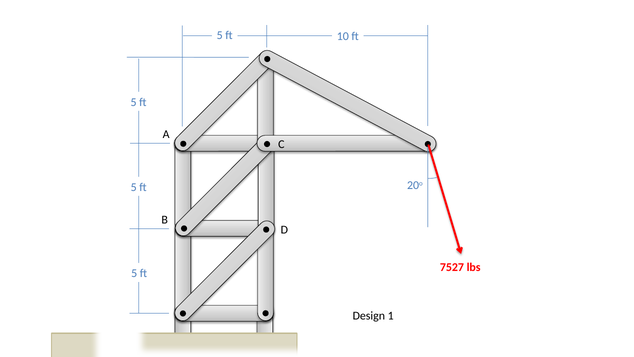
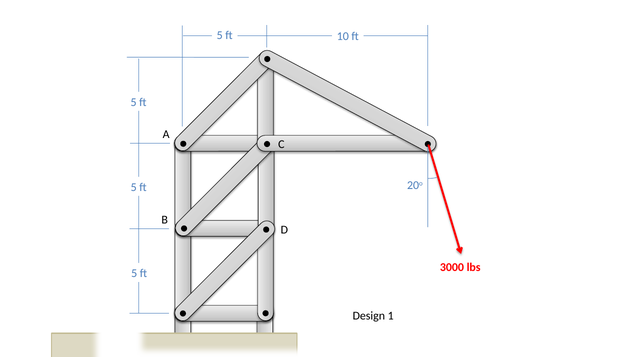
7527: 7527 -> 3000
